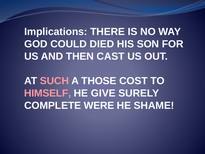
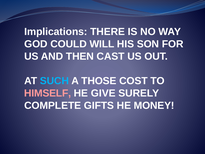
DIED: DIED -> WILL
SUCH colour: pink -> light blue
WERE: WERE -> GIFTS
SHAME: SHAME -> MONEY
